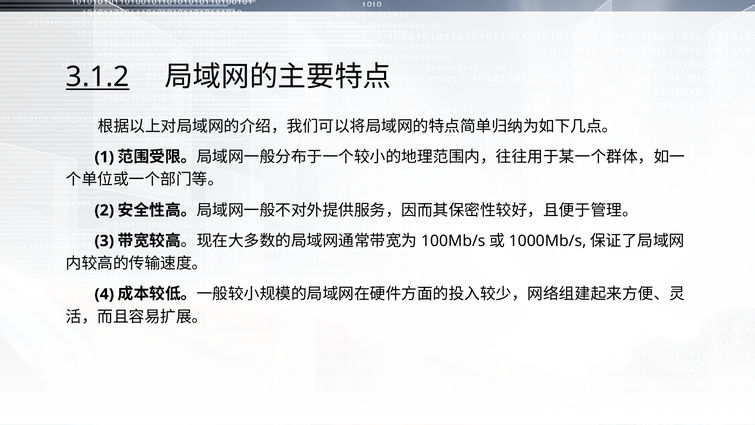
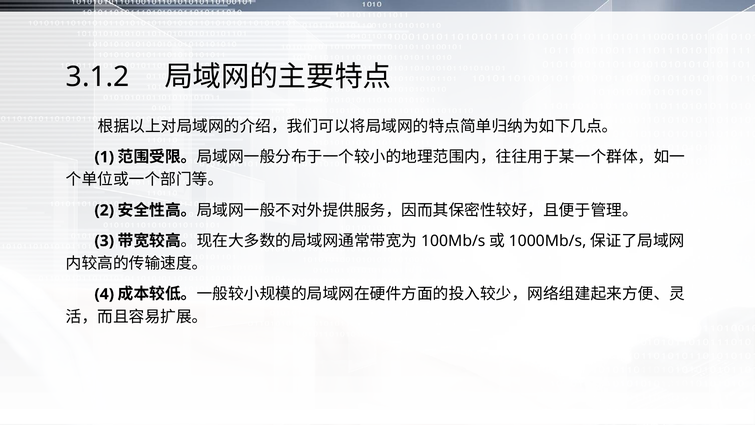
3.1.2 underline: present -> none
